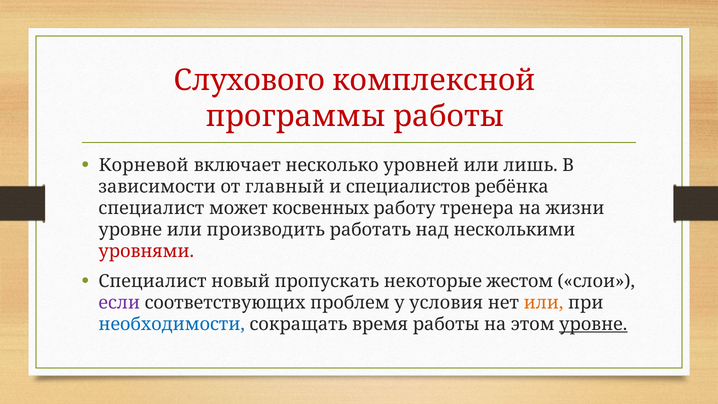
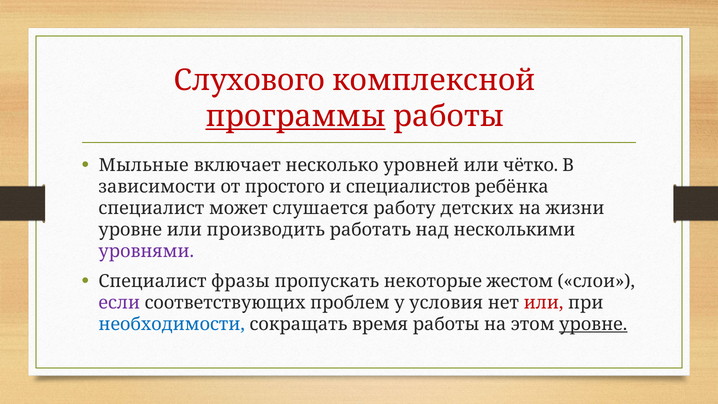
программы underline: none -> present
Корневой: Корневой -> Мыльные
лишь: лишь -> чётко
главный: главный -> простого
косвенных: косвенных -> слушается
тренера: тренера -> детских
уровнями colour: red -> purple
новый: новый -> фразы
или at (544, 303) colour: orange -> red
